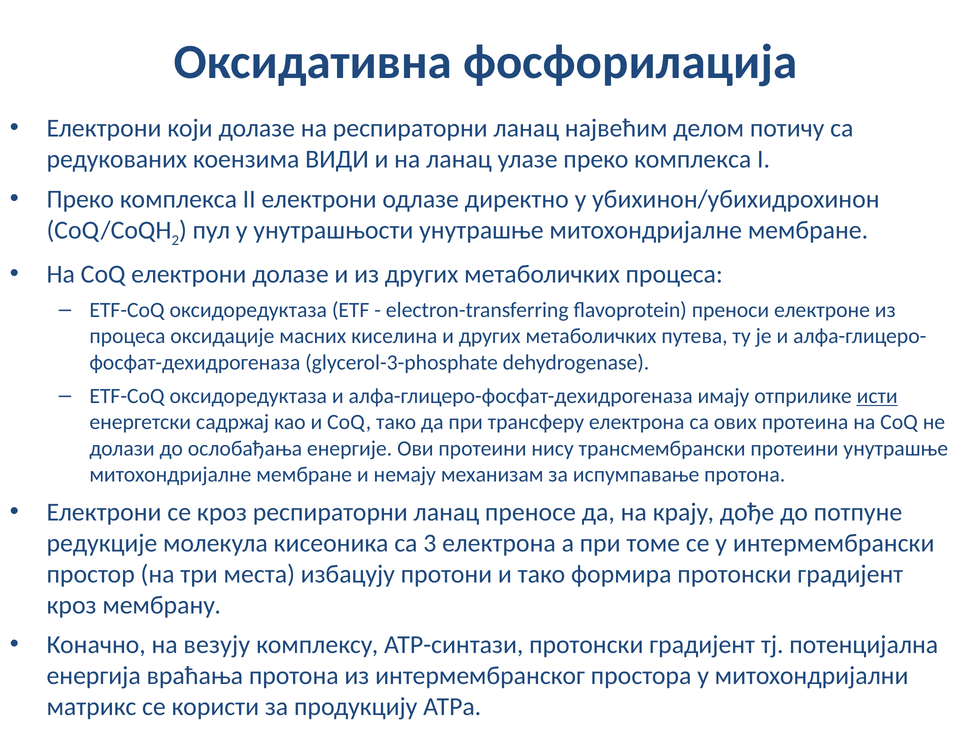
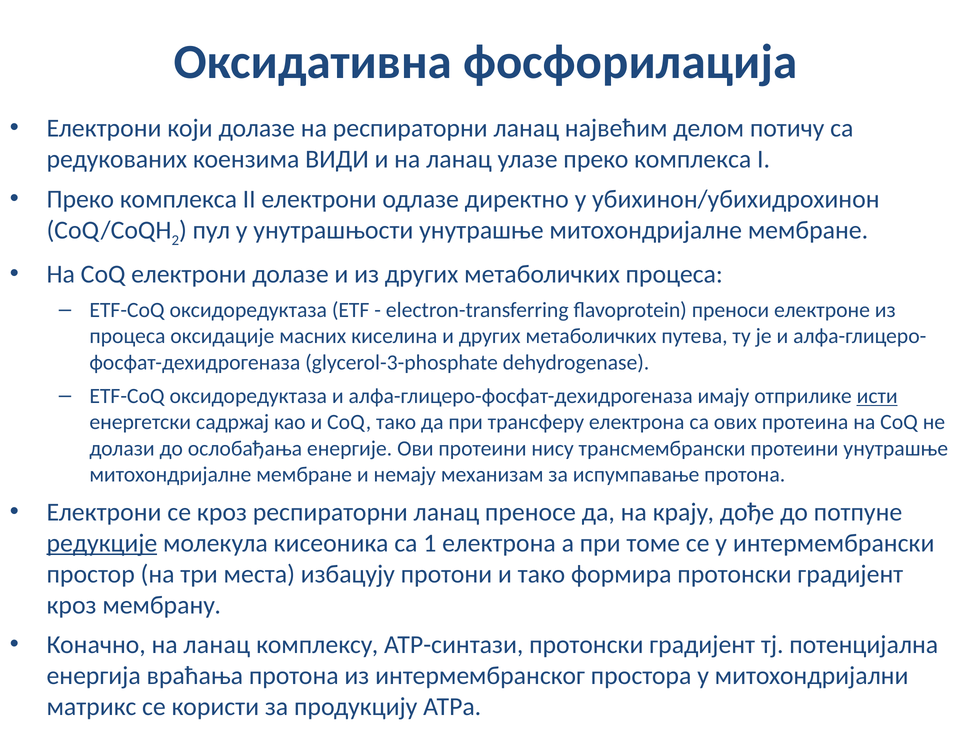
редукције underline: none -> present
3: 3 -> 1
Коначно на везују: везују -> ланац
